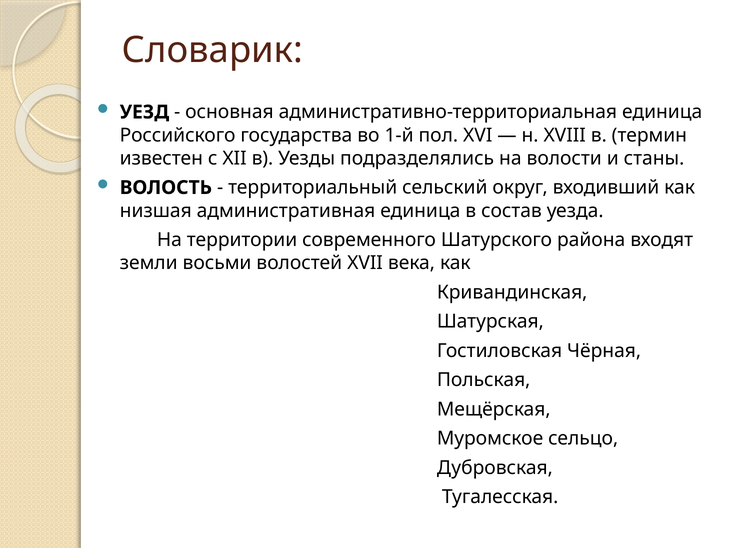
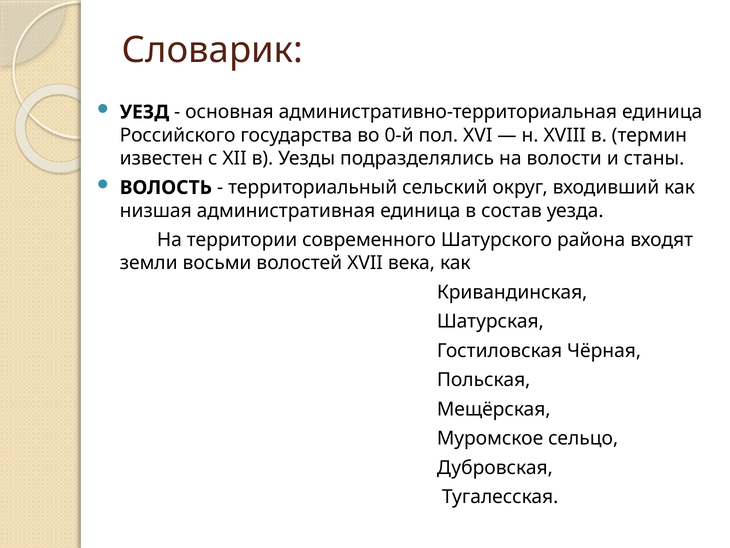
1-й: 1-й -> 0-й
